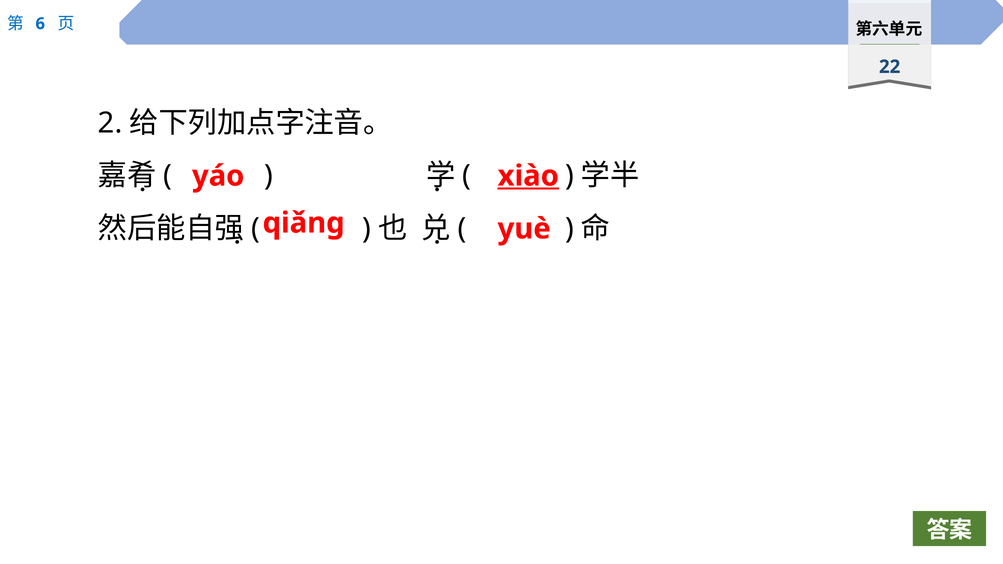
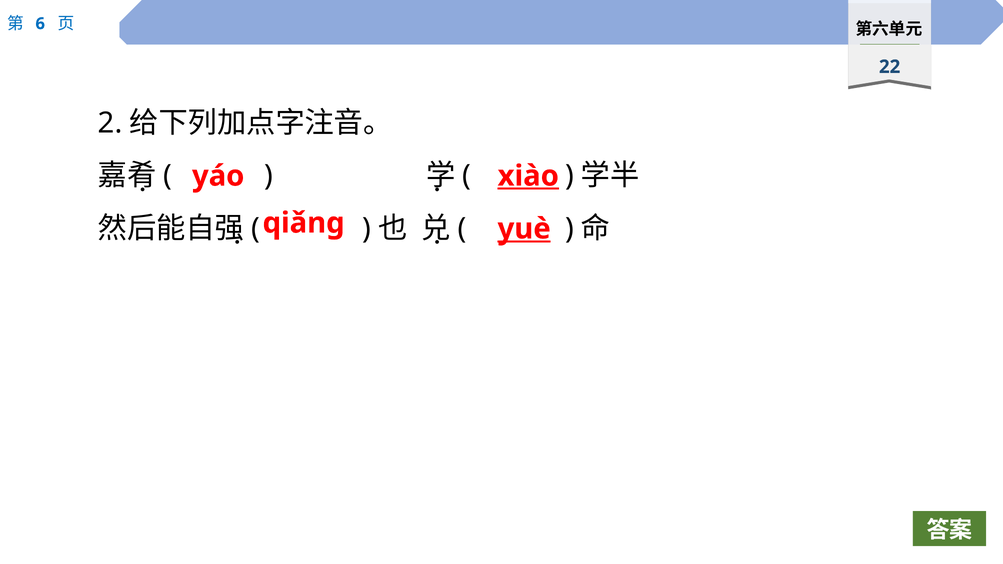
yuè underline: none -> present
